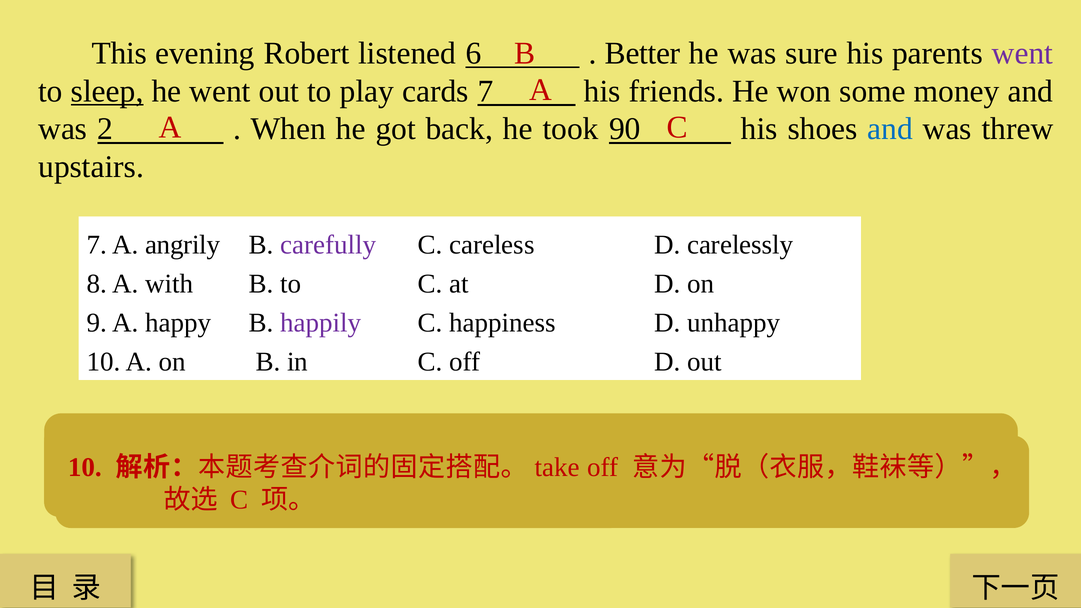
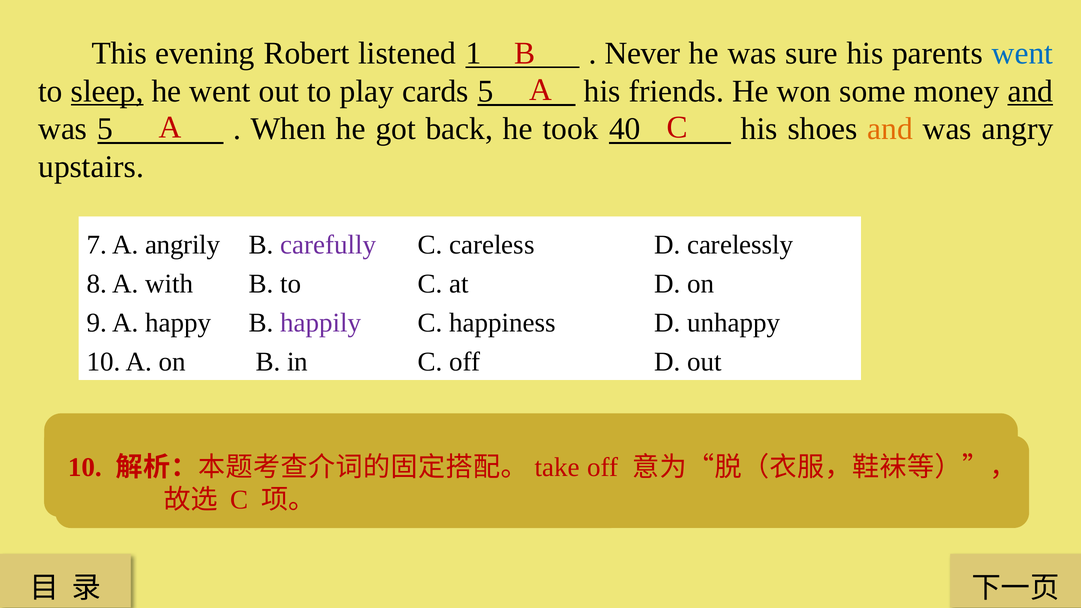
6: 6 -> 1
Better: Better -> Never
went at (1022, 53) colour: purple -> blue
cards 7: 7 -> 5
and at (1030, 91) underline: none -> present
was 2: 2 -> 5
90: 90 -> 40
and at (890, 129) colour: blue -> orange
threw: threw -> angry
